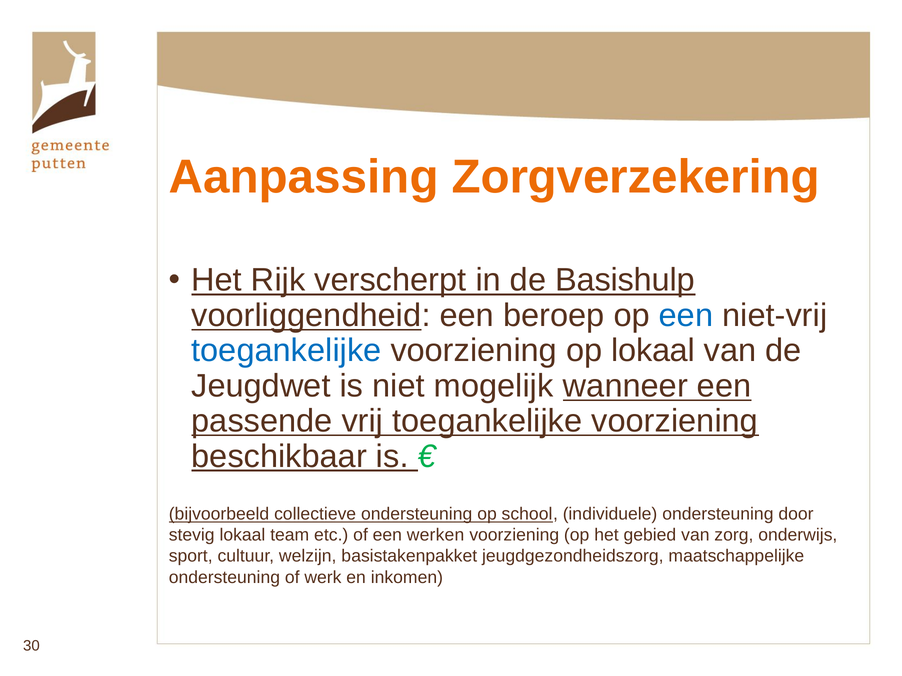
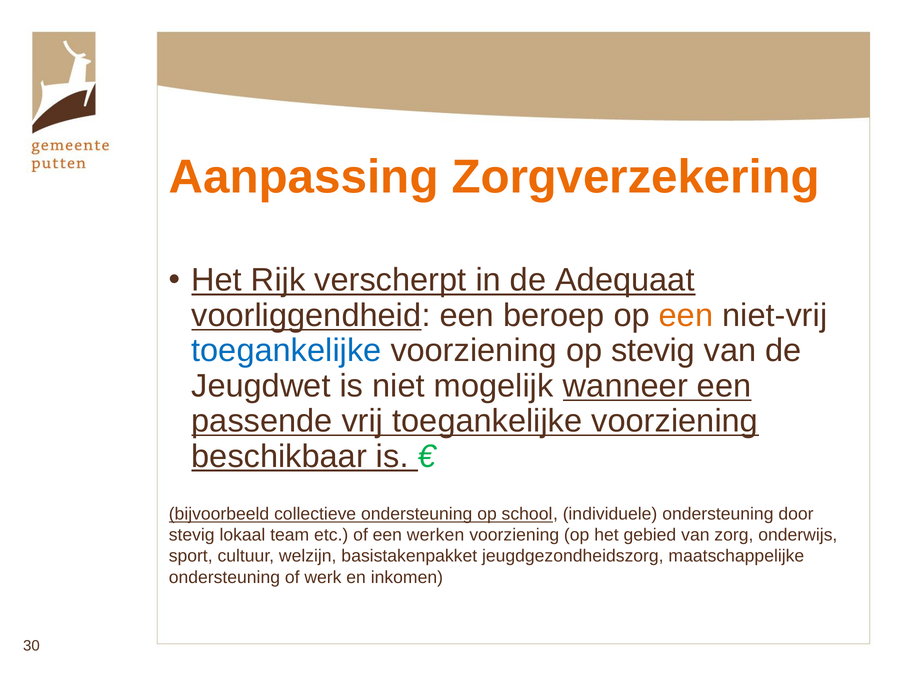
Basishulp: Basishulp -> Adequaat
een at (686, 316) colour: blue -> orange
op lokaal: lokaal -> stevig
